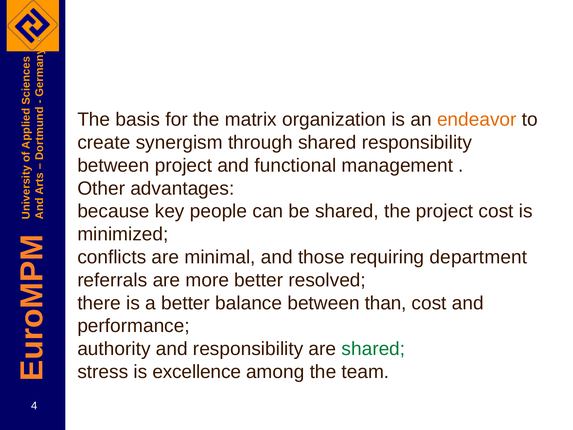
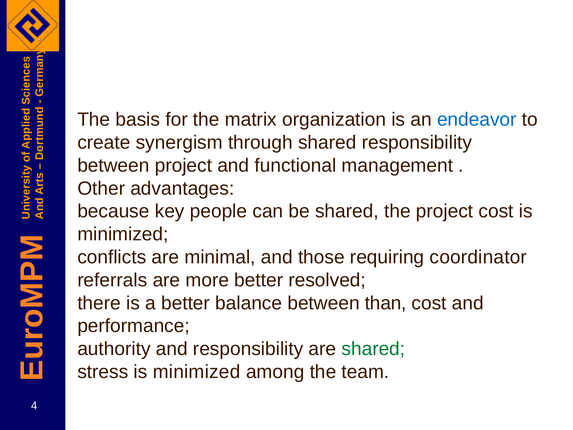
endeavor colour: orange -> blue
department: department -> coordinator
stress is excellence: excellence -> minimized
